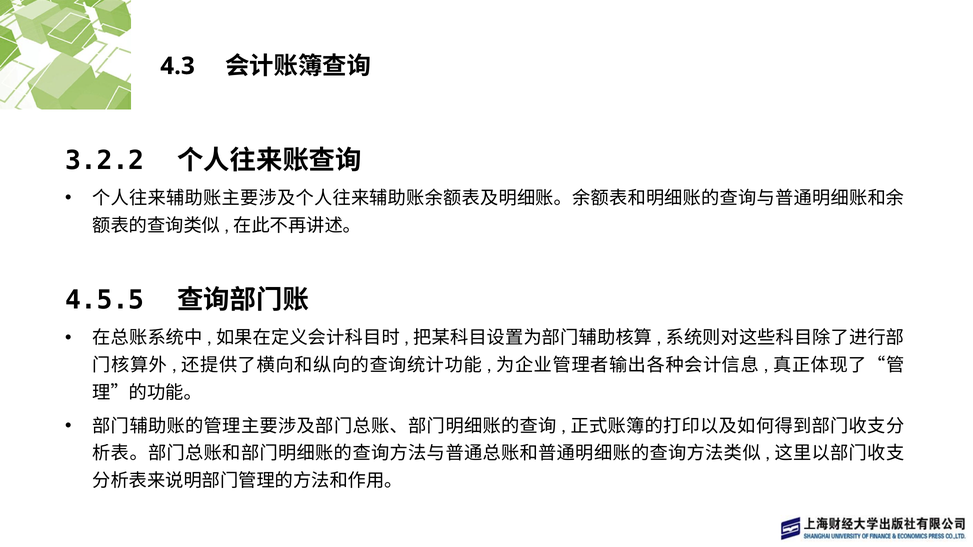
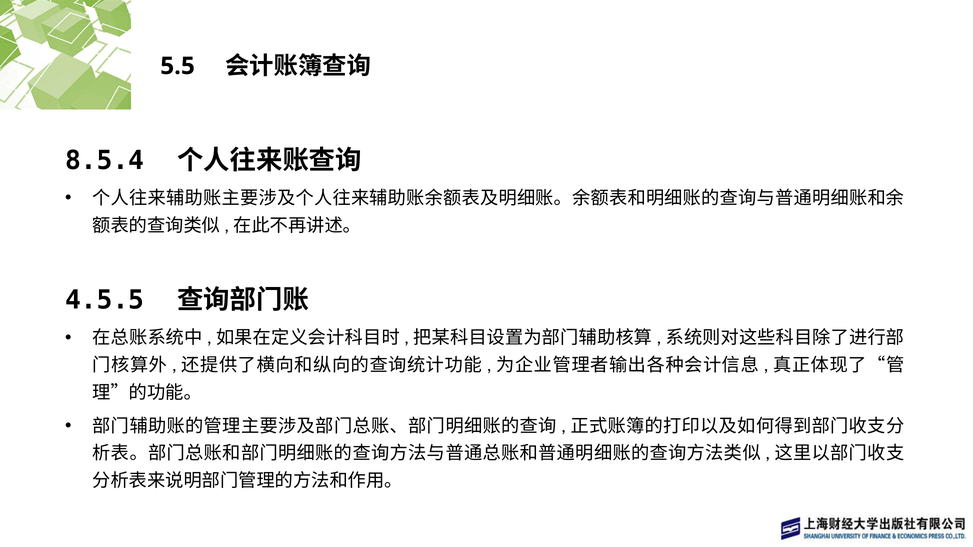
4.3: 4.3 -> 5.5
3.2.2: 3.2.2 -> 8.5.4
